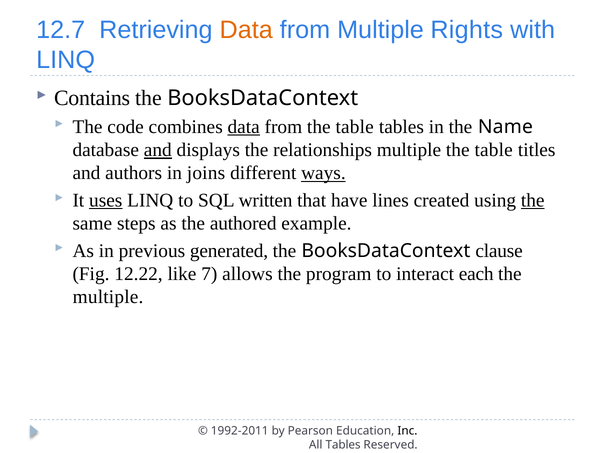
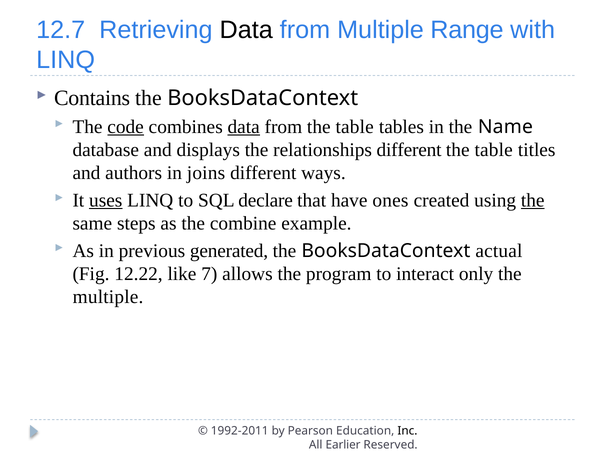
Data at (246, 30) colour: orange -> black
Rights: Rights -> Range
code underline: none -> present
and at (158, 150) underline: present -> none
relationships multiple: multiple -> different
ways underline: present -> none
written: written -> declare
lines: lines -> ones
authored: authored -> combine
clause: clause -> actual
each: each -> only
All Tables: Tables -> Earlier
